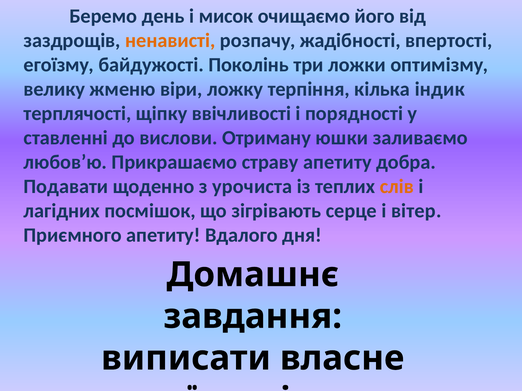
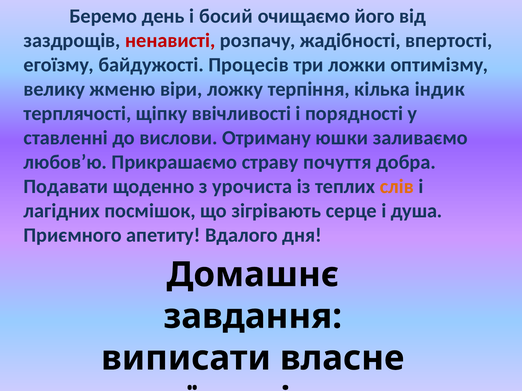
мисок: мисок -> босий
ненависті colour: orange -> red
Поколінь: Поколінь -> Процесів
страву апетиту: апетиту -> почуття
вітер: вітер -> душа
